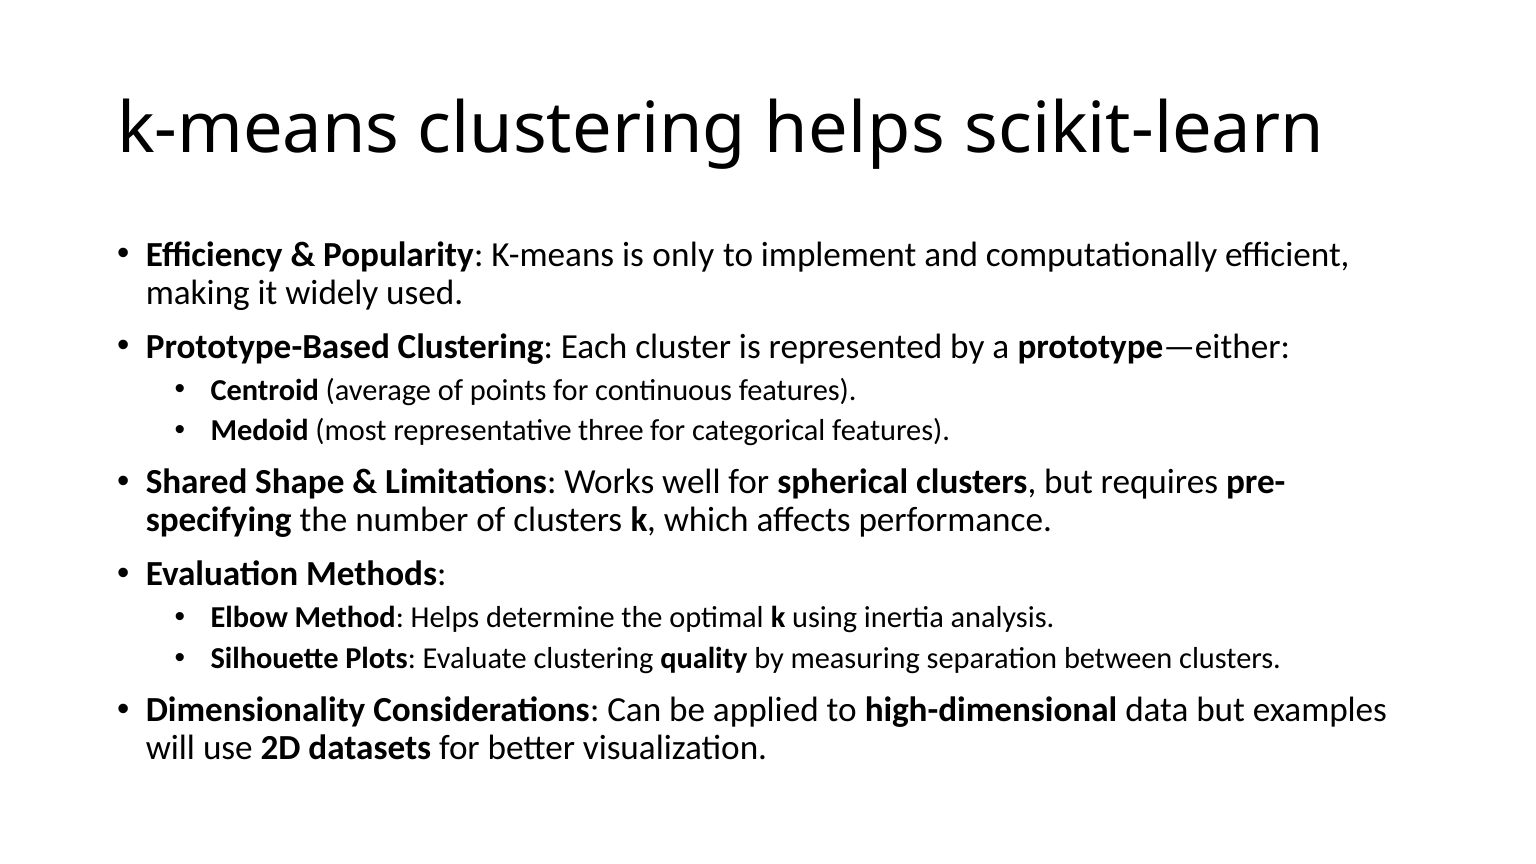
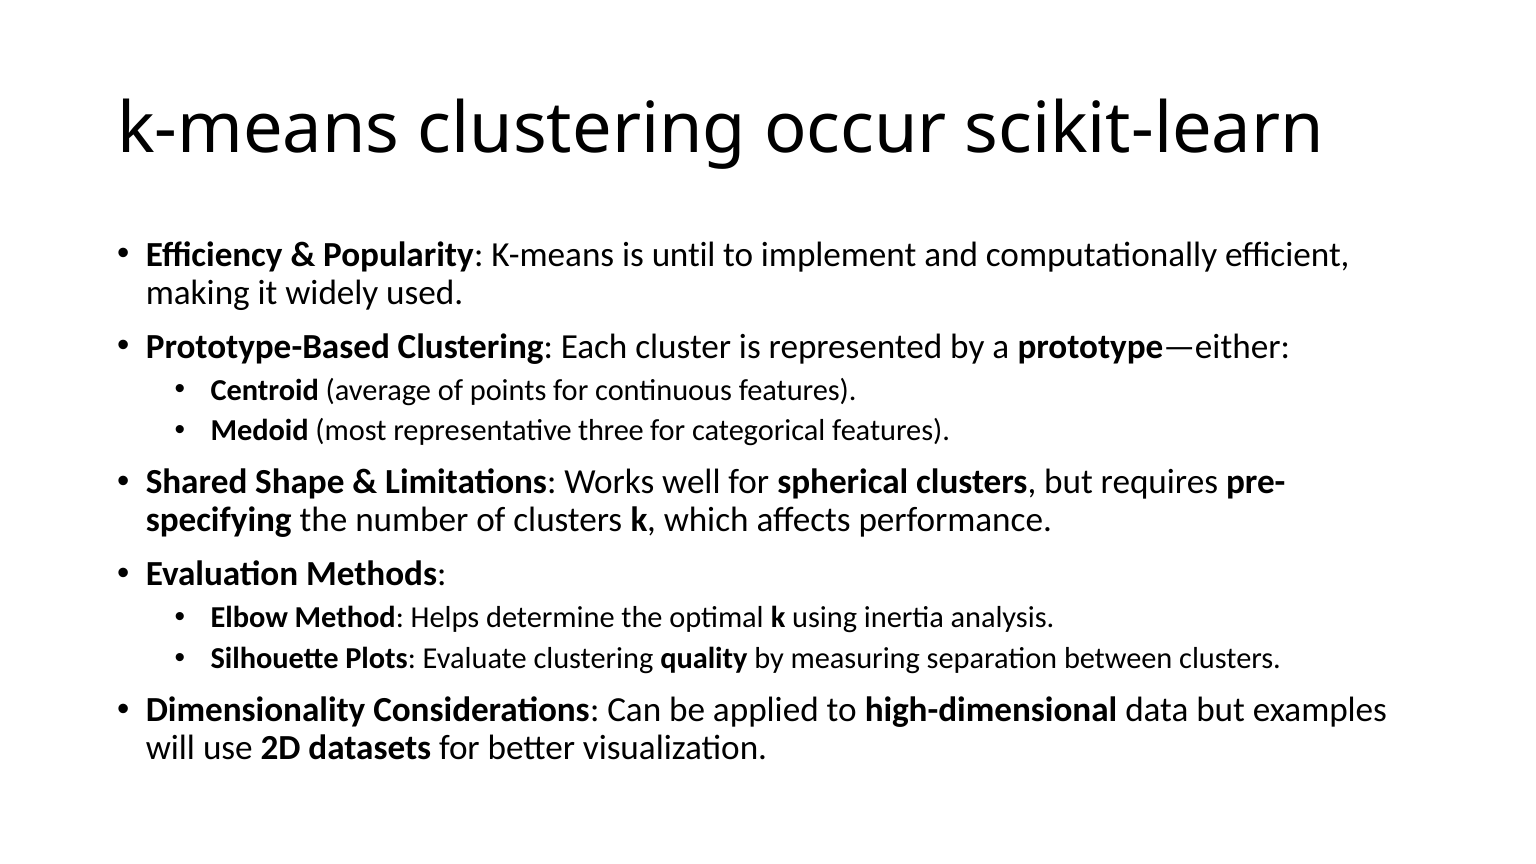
clustering helps: helps -> occur
only: only -> until
